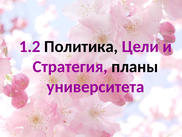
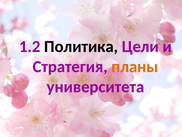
планы colour: black -> orange
